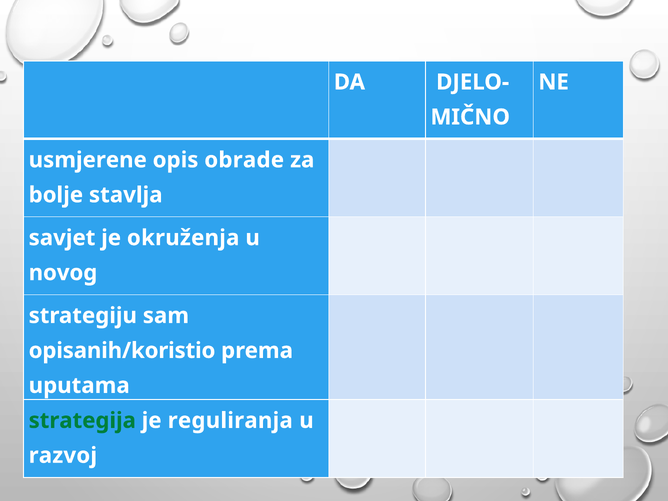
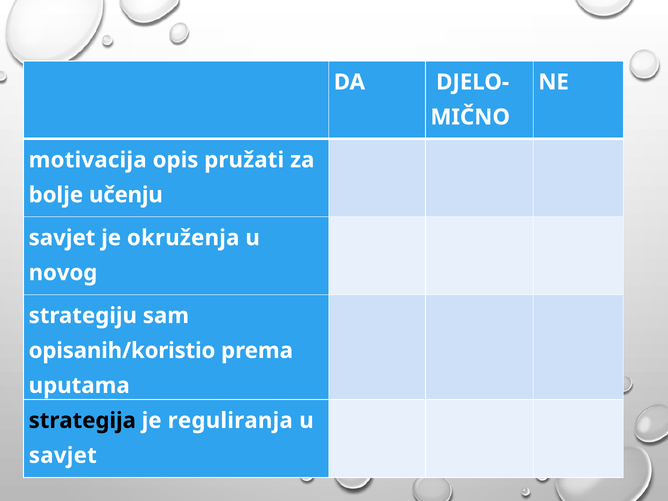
usmjerene: usmjerene -> motivacija
obrade: obrade -> pružati
stavlja: stavlja -> učenju
strategija colour: green -> black
razvoj at (63, 456): razvoj -> savjet
